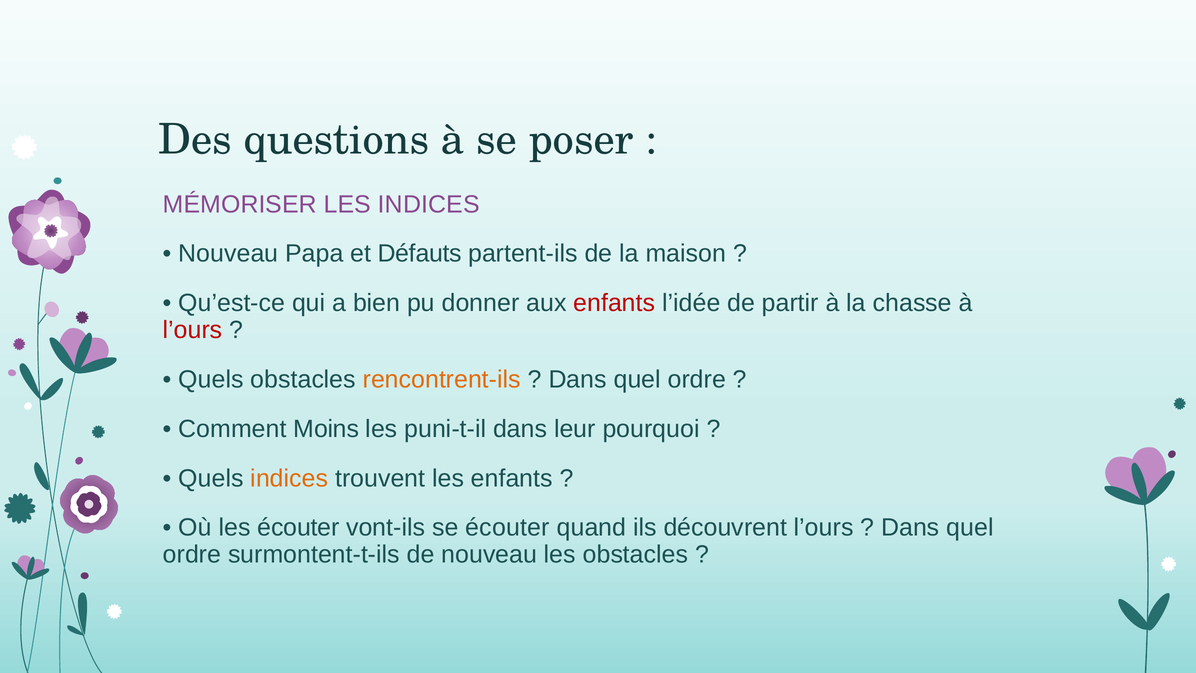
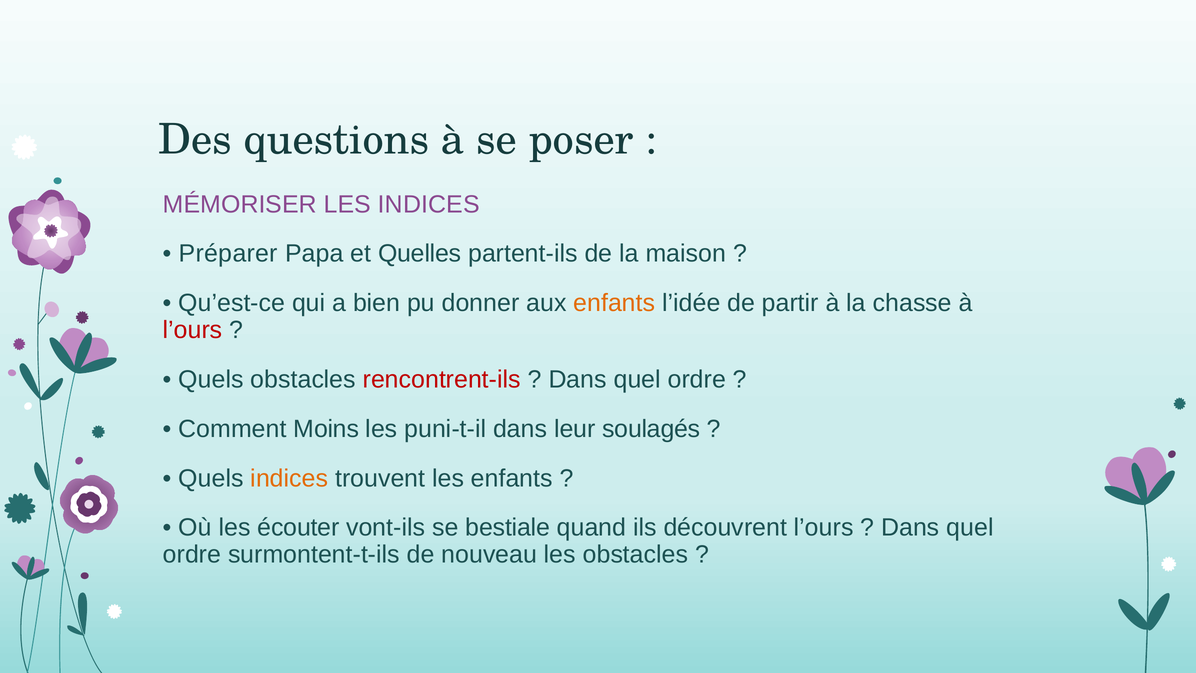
Nouveau at (228, 254): Nouveau -> Préparer
Défauts: Défauts -> Quelles
enfants at (614, 303) colour: red -> orange
rencontrent-ils colour: orange -> red
pourquoi: pourquoi -> soulagés
se écouter: écouter -> bestiale
